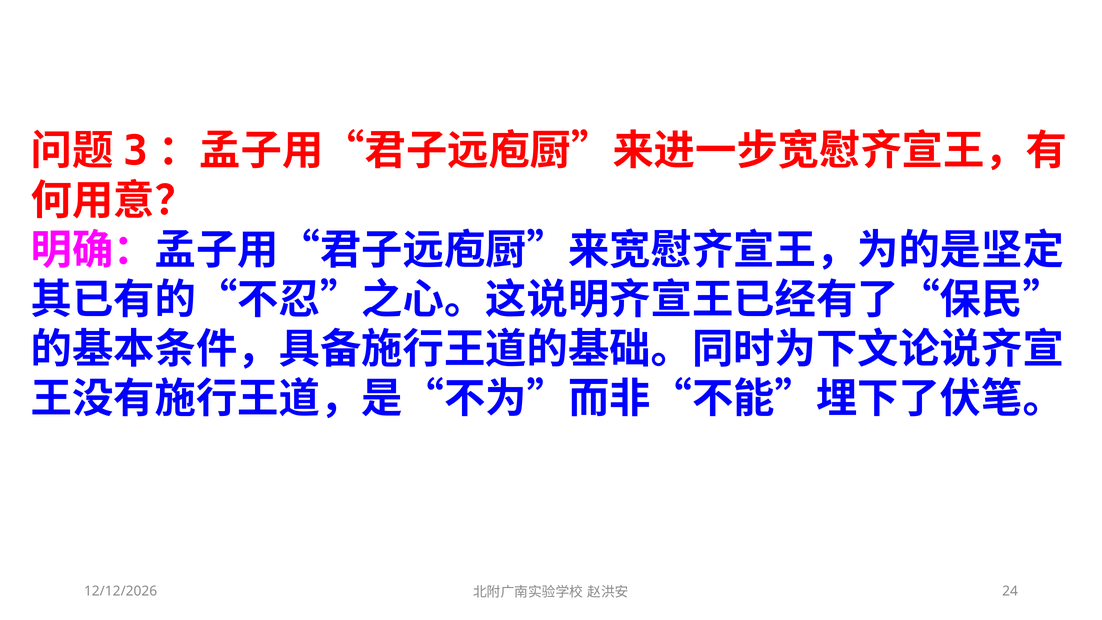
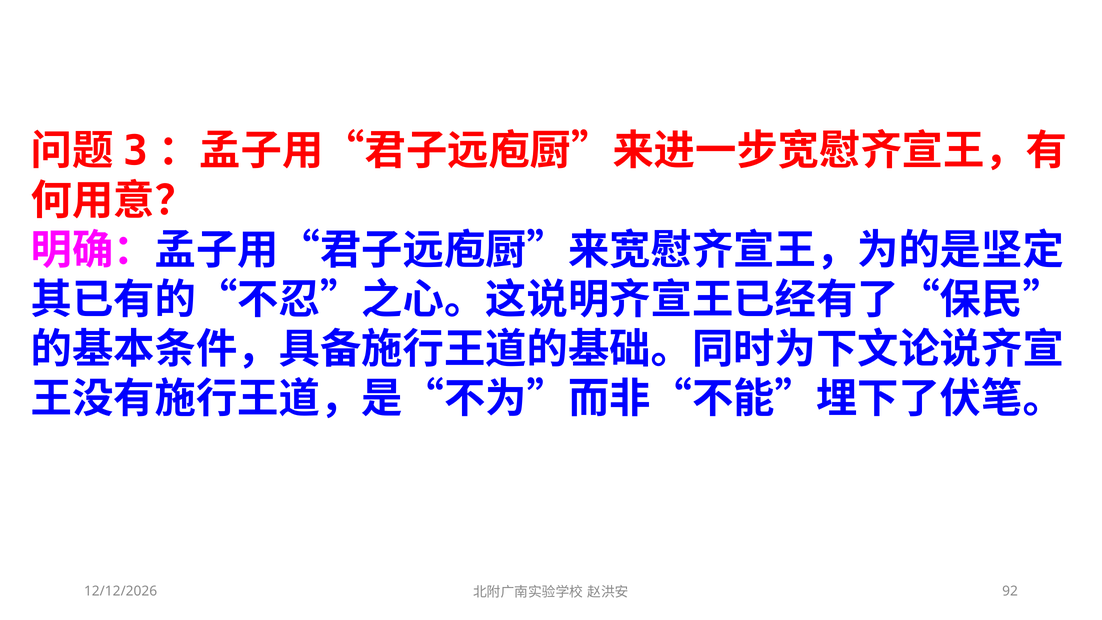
24: 24 -> 92
